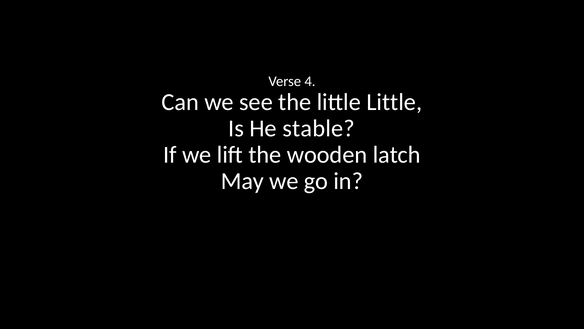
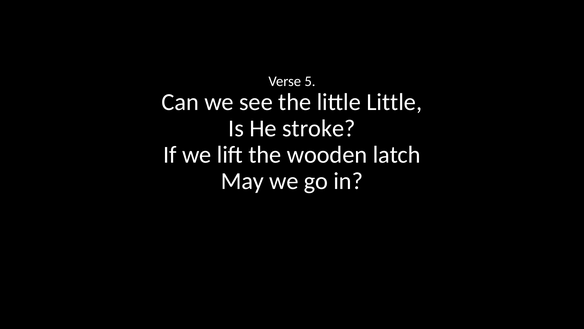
4: 4 -> 5
stable: stable -> stroke
